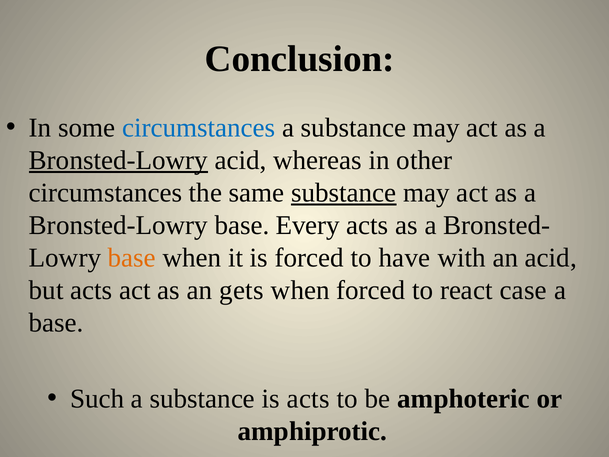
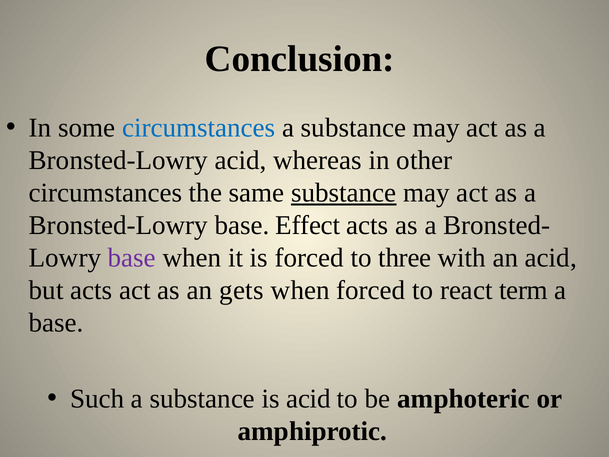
Bronsted-Lowry at (118, 160) underline: present -> none
Every: Every -> Effect
base at (132, 258) colour: orange -> purple
have: have -> three
case: case -> term
is acts: acts -> acid
